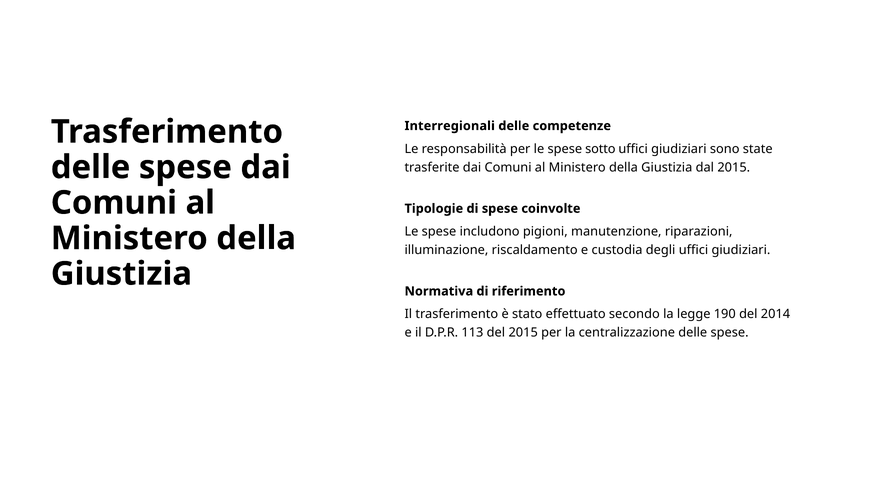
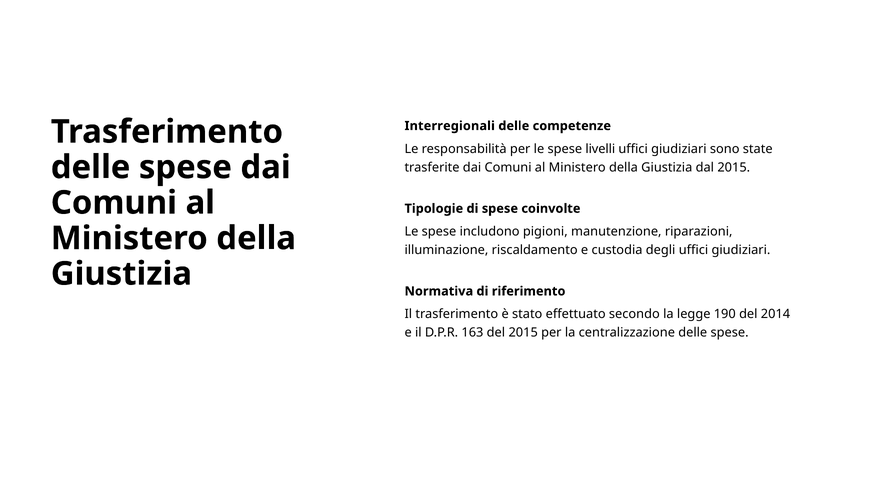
sotto: sotto -> livelli
113: 113 -> 163
